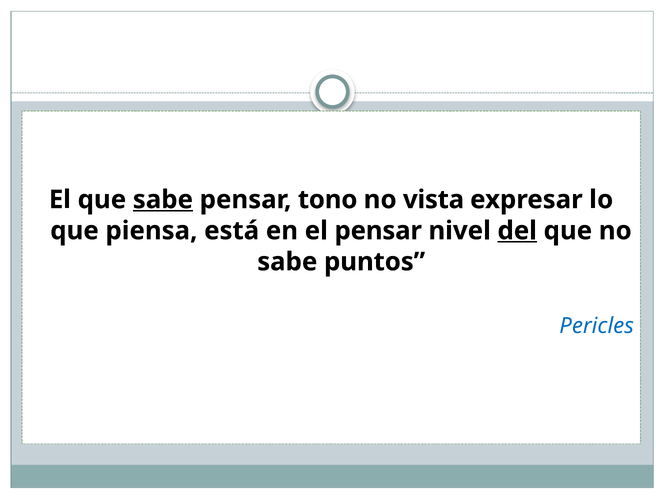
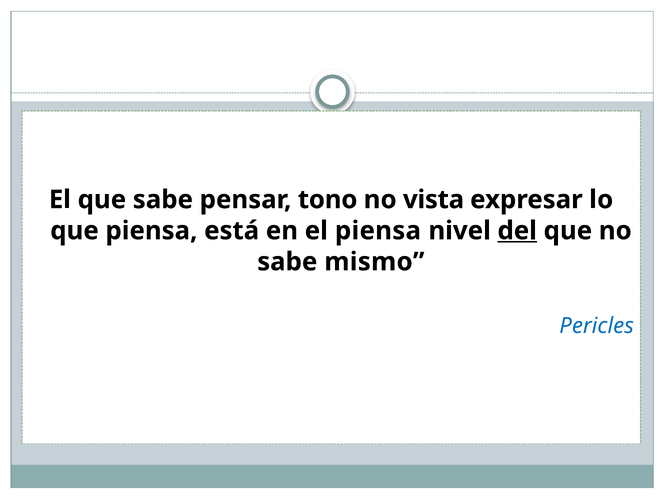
sabe at (163, 200) underline: present -> none
el pensar: pensar -> piensa
puntos: puntos -> mismo
